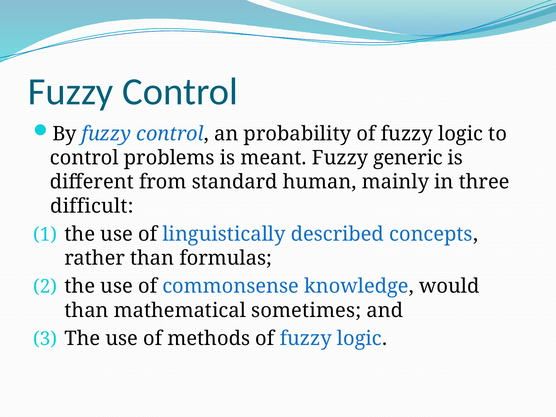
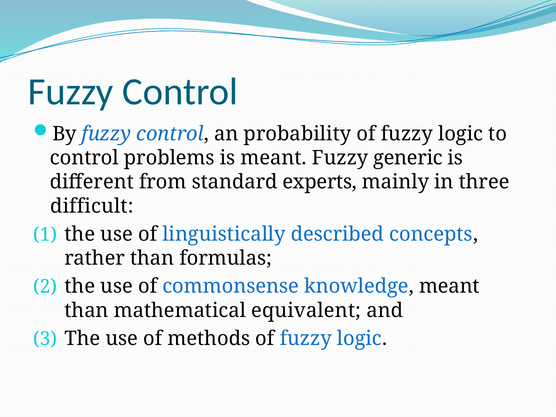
human: human -> experts
knowledge would: would -> meant
sometimes: sometimes -> equivalent
